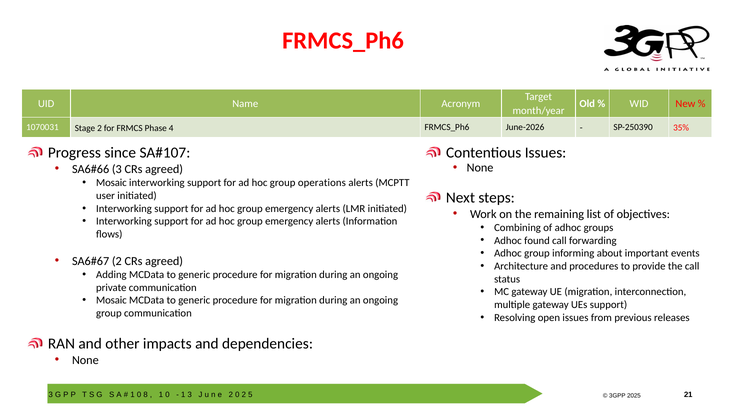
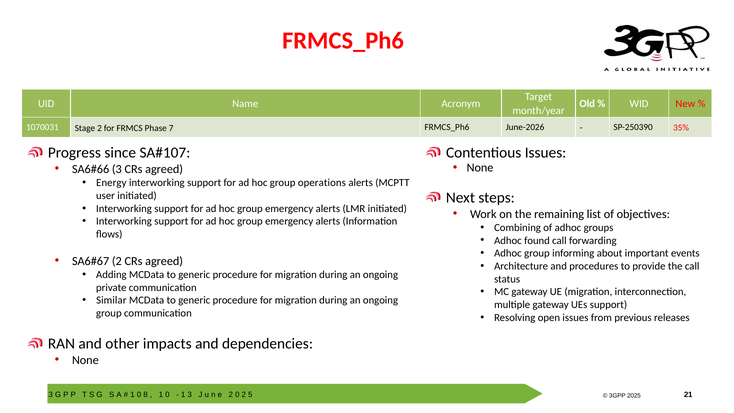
4: 4 -> 7
Mosaic at (111, 183): Mosaic -> Energy
Mosaic at (111, 300): Mosaic -> Similar
